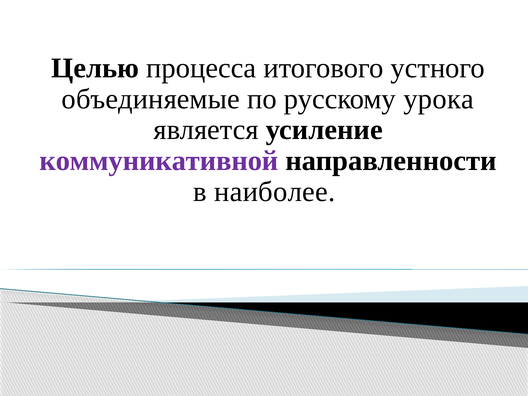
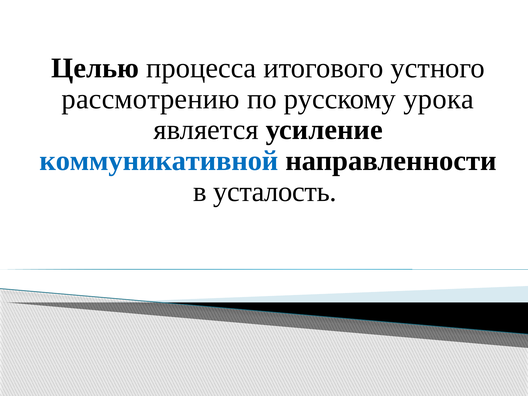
объединяемые: объединяемые -> рассмотрению
коммуникативной colour: purple -> blue
наиболее: наиболее -> усталость
